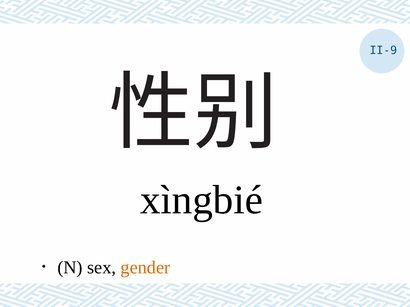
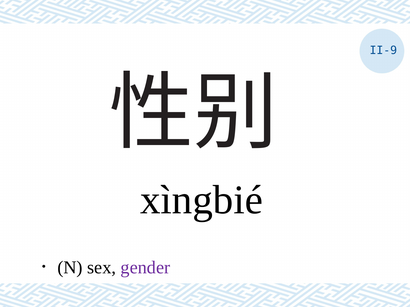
gender colour: orange -> purple
